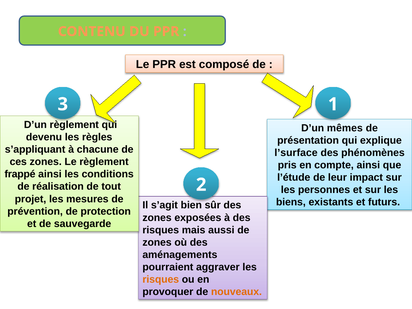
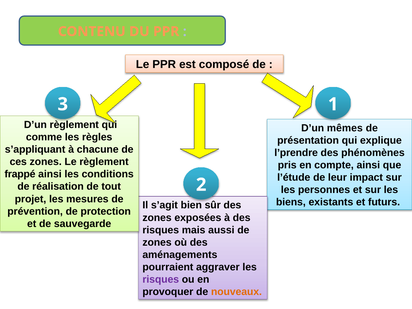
devenu: devenu -> comme
l’surface: l’surface -> l’prendre
risques at (161, 279) colour: orange -> purple
